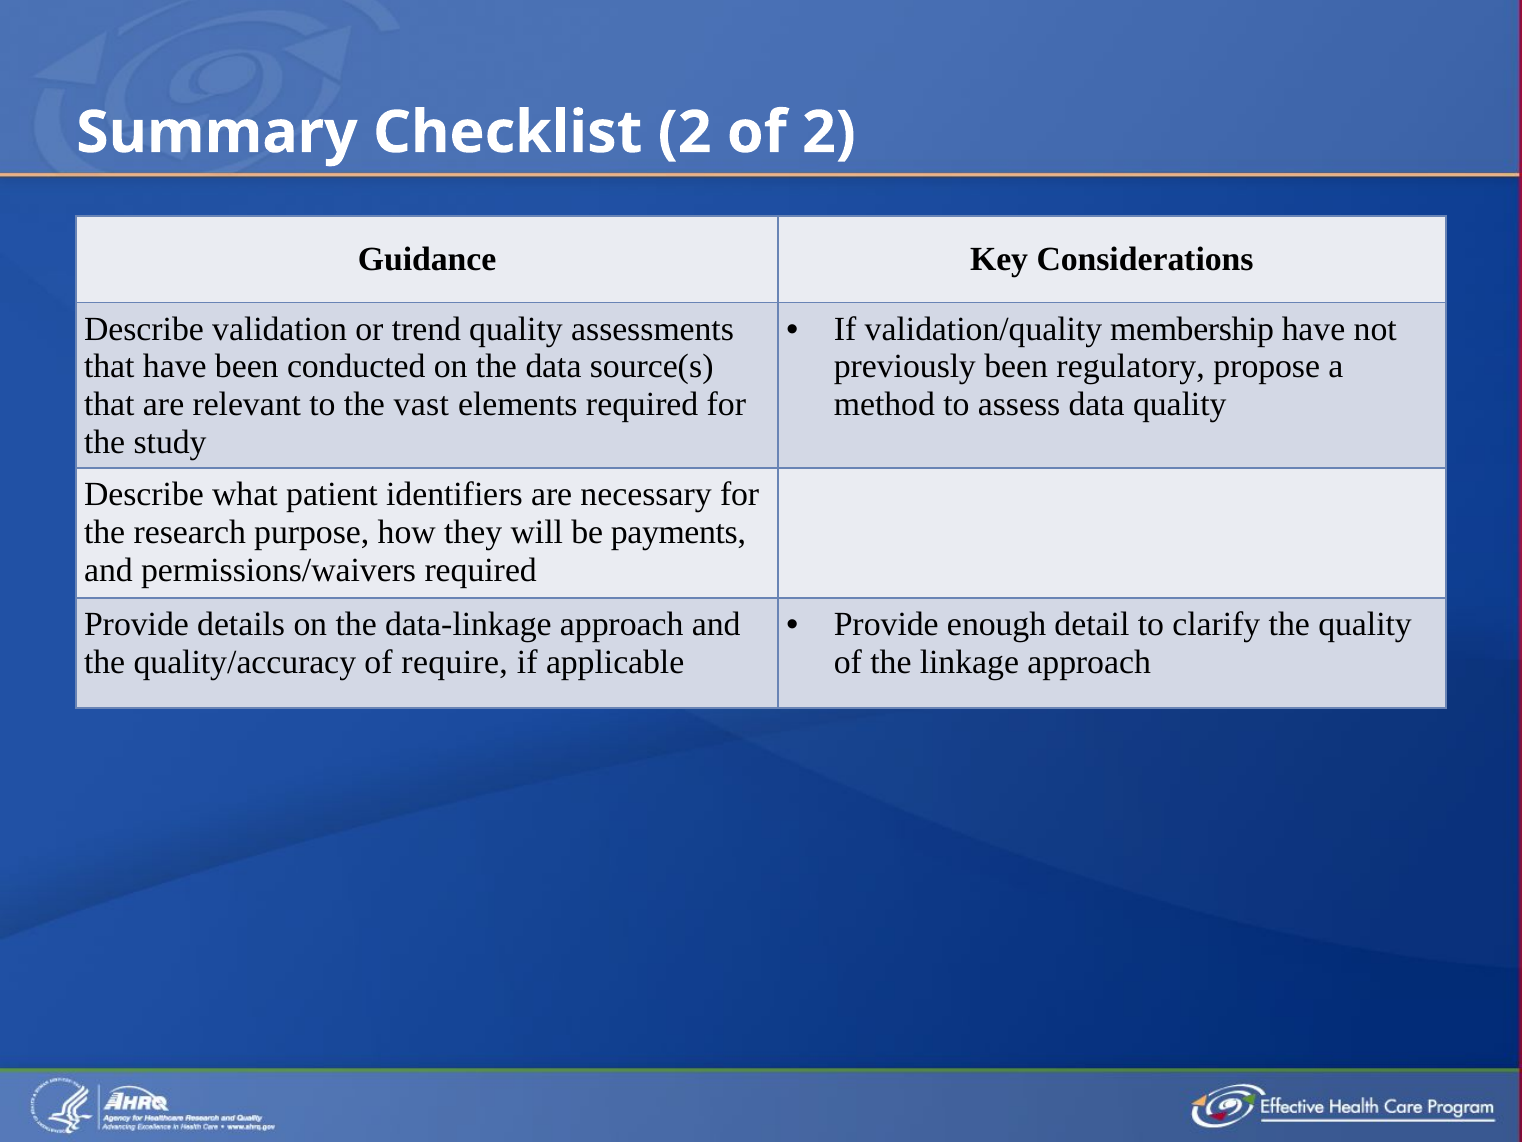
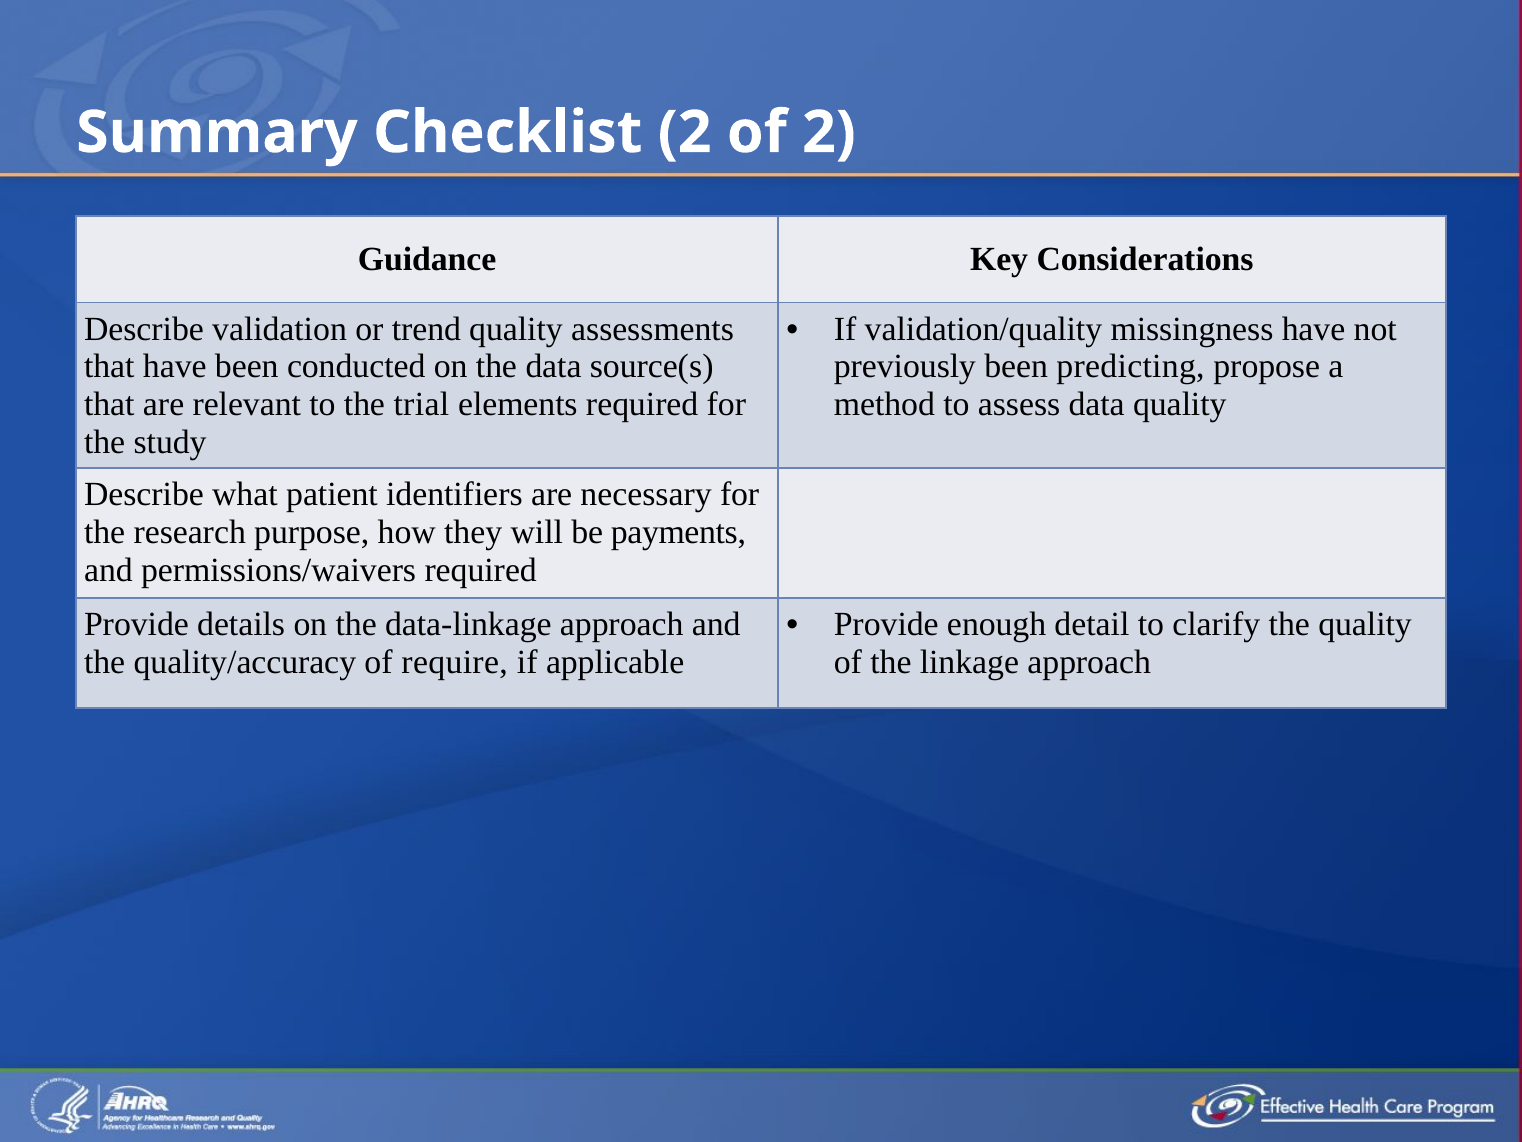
membership: membership -> missingness
regulatory: regulatory -> predicting
vast: vast -> trial
